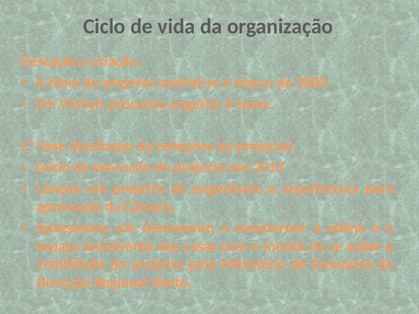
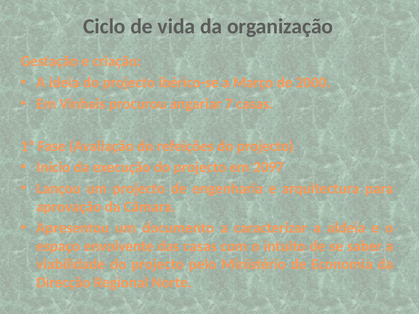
central-se: central-se -> ibérico-se
0: 0 -> 7
2013: 2013 -> 2097
